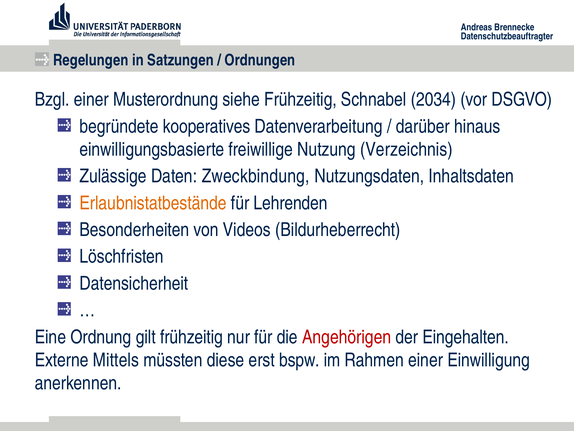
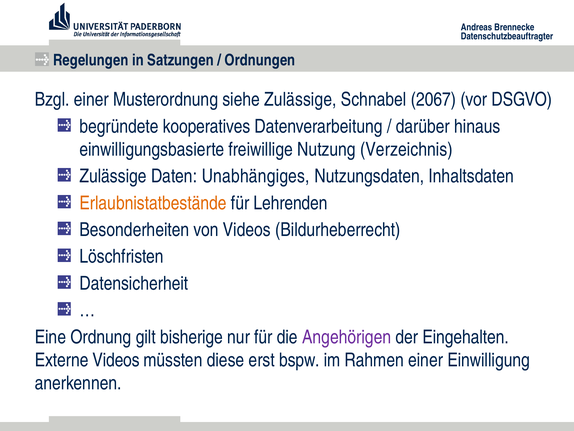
siehe Frühzeitig: Frühzeitig -> Zulässige
2034: 2034 -> 2067
Zweckbindung: Zweckbindung -> Unabhängiges
gilt frühzeitig: frühzeitig -> bisherige
Angehörigen colour: red -> purple
Externe Mittels: Mittels -> Videos
